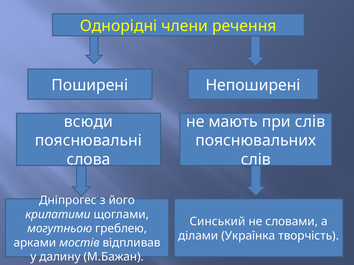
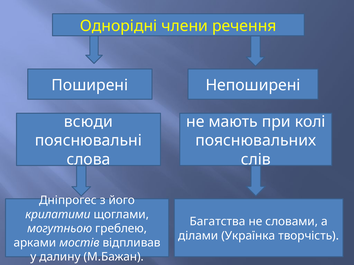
при слів: слів -> колі
Синський: Синський -> Багатства
